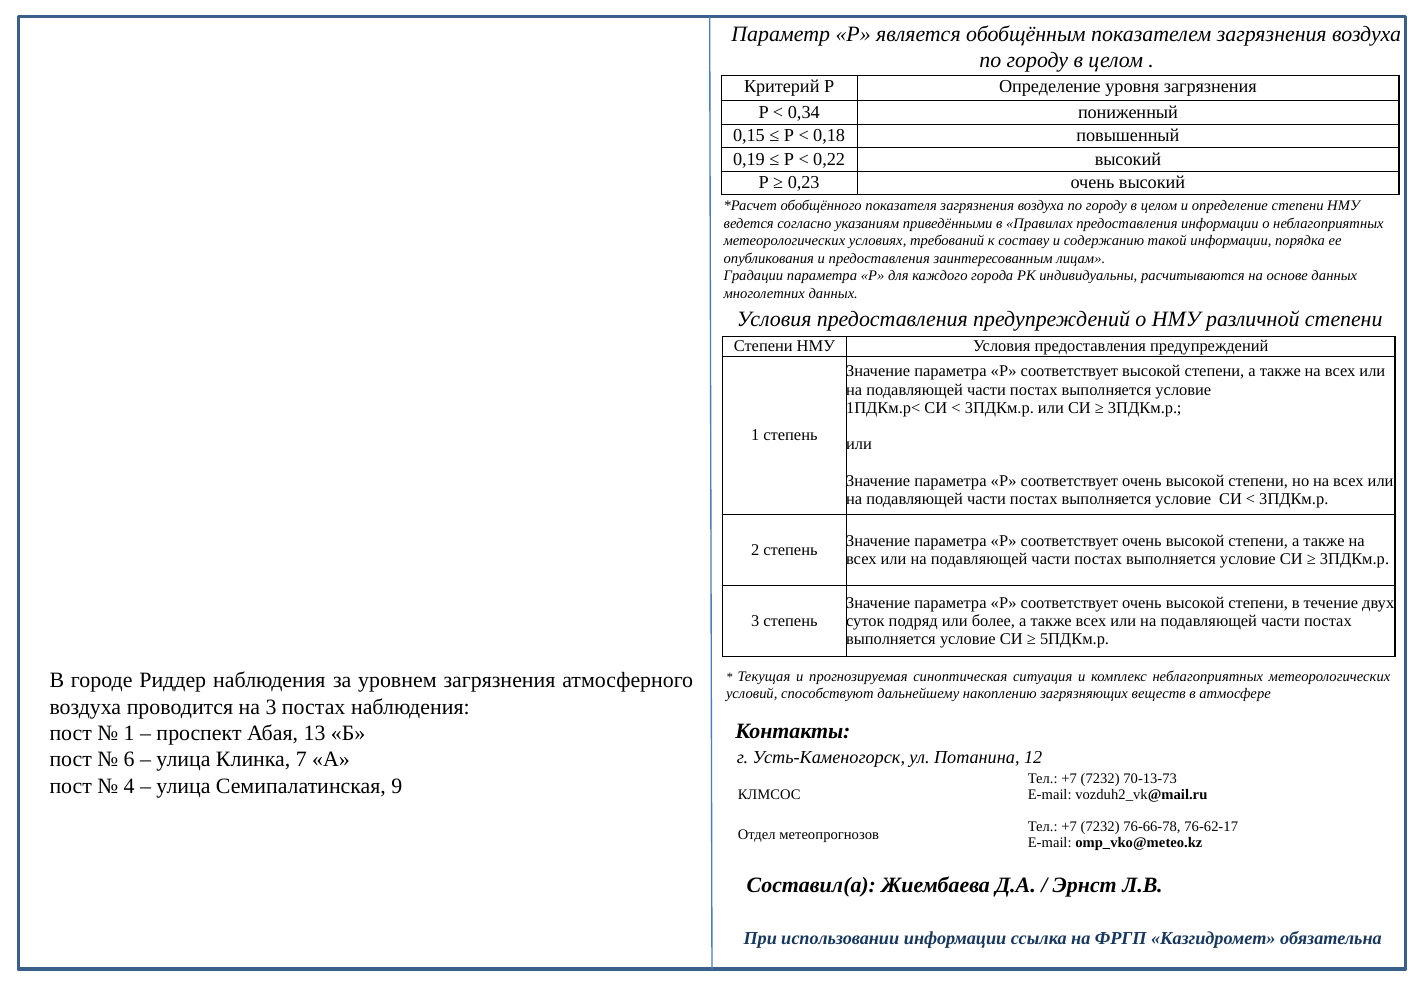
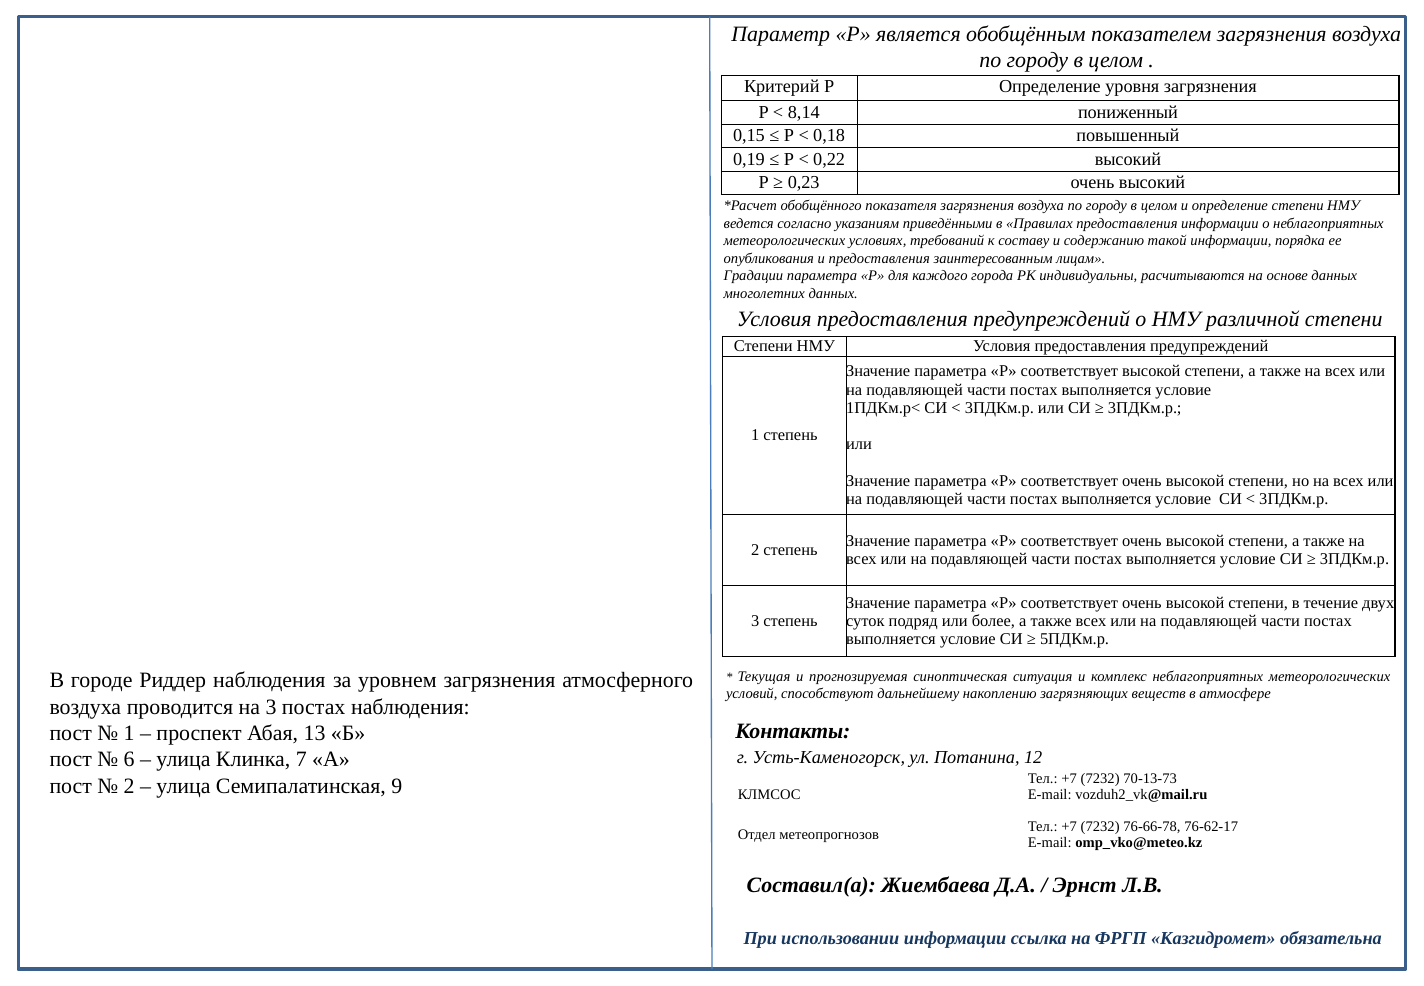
0,34: 0,34 -> 8,14
4 at (129, 786): 4 -> 2
